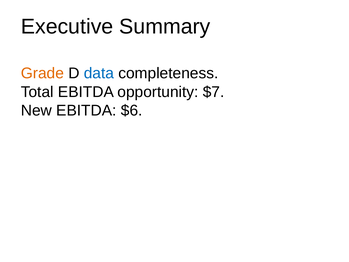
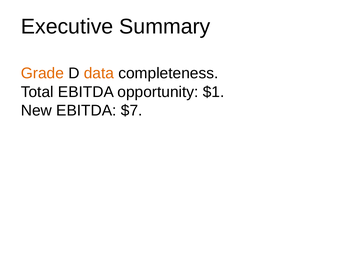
data colour: blue -> orange
$7: $7 -> $1
$6: $6 -> $7
